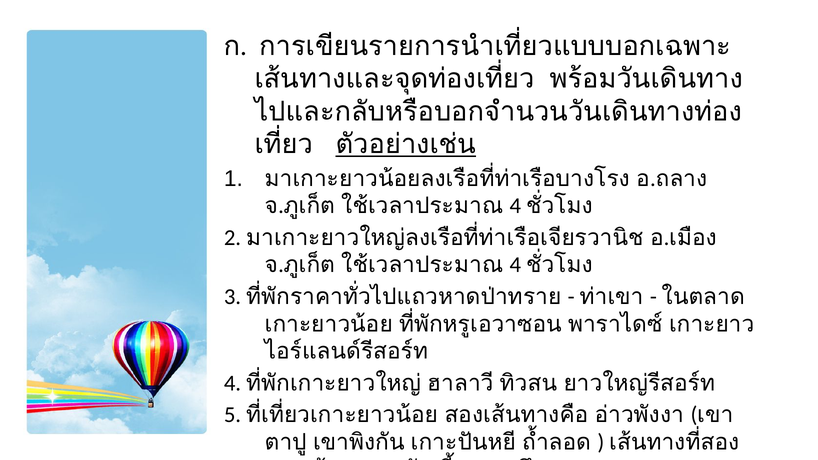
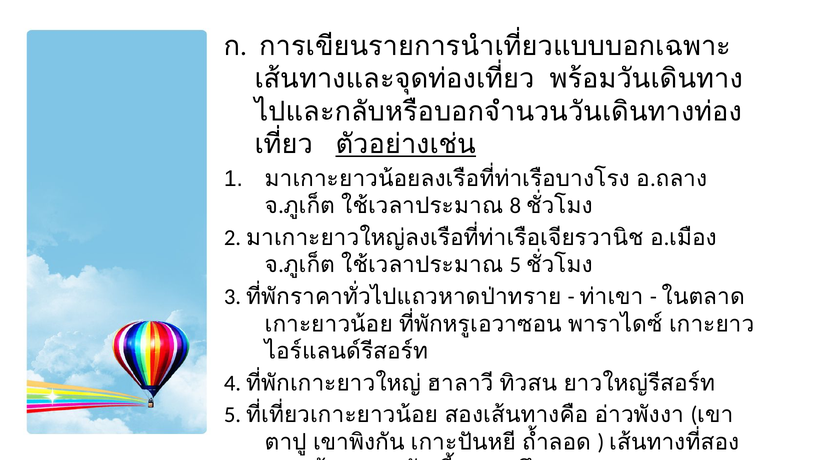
4 at (515, 206): 4 -> 8
4 at (515, 265): 4 -> 5
